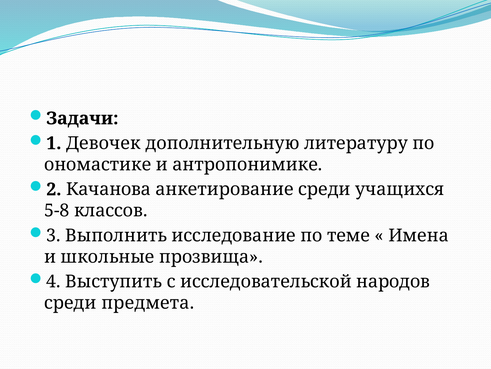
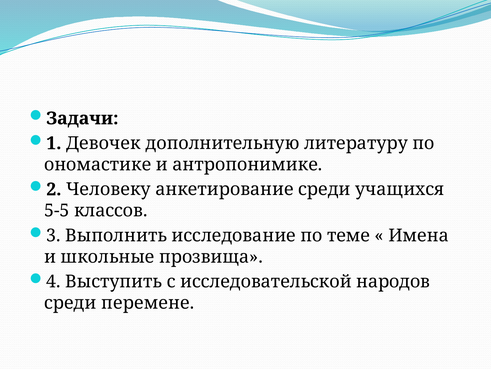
Качанова: Качанова -> Человеку
5-8: 5-8 -> 5-5
предмета: предмета -> перемене
